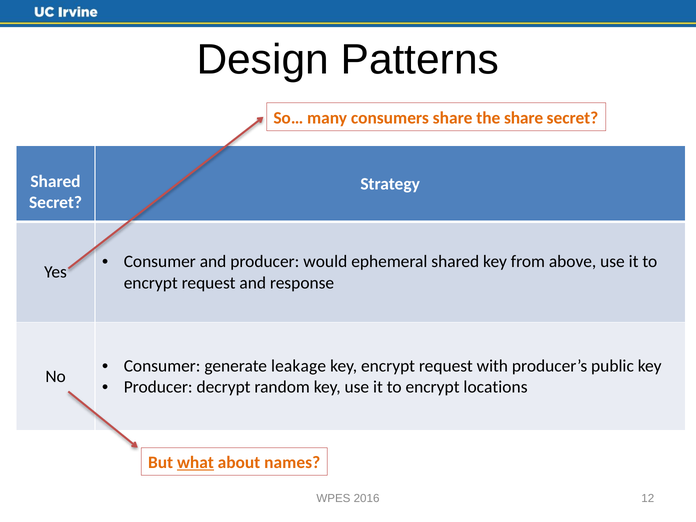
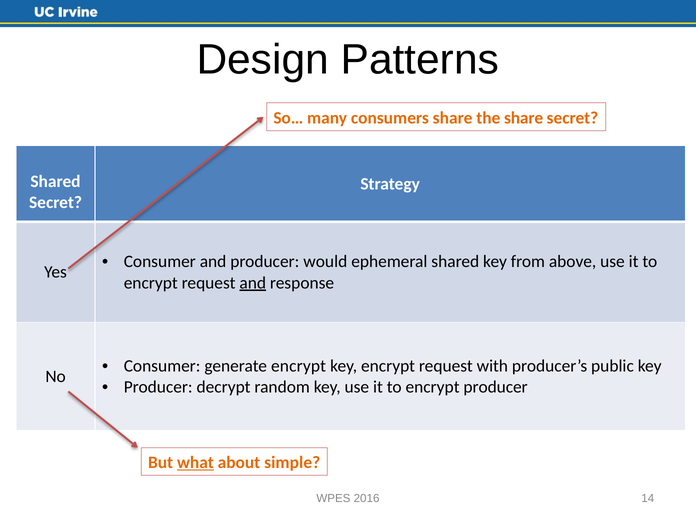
and at (253, 283) underline: none -> present
generate leakage: leakage -> encrypt
encrypt locations: locations -> producer
names: names -> simple
12: 12 -> 14
